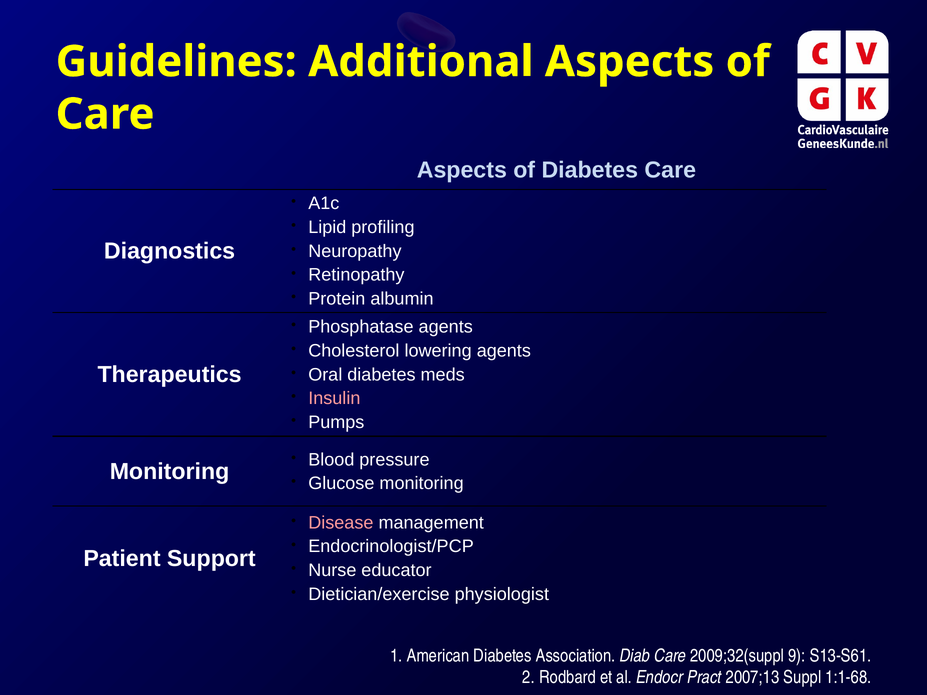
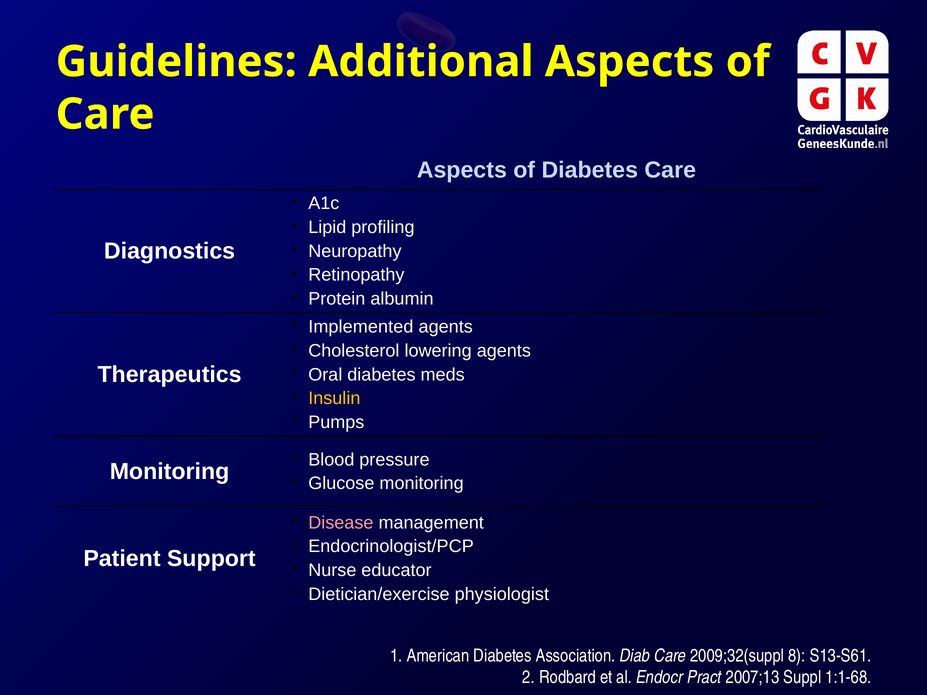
Phosphatase: Phosphatase -> Implemented
Insulin colour: pink -> yellow
9: 9 -> 8
